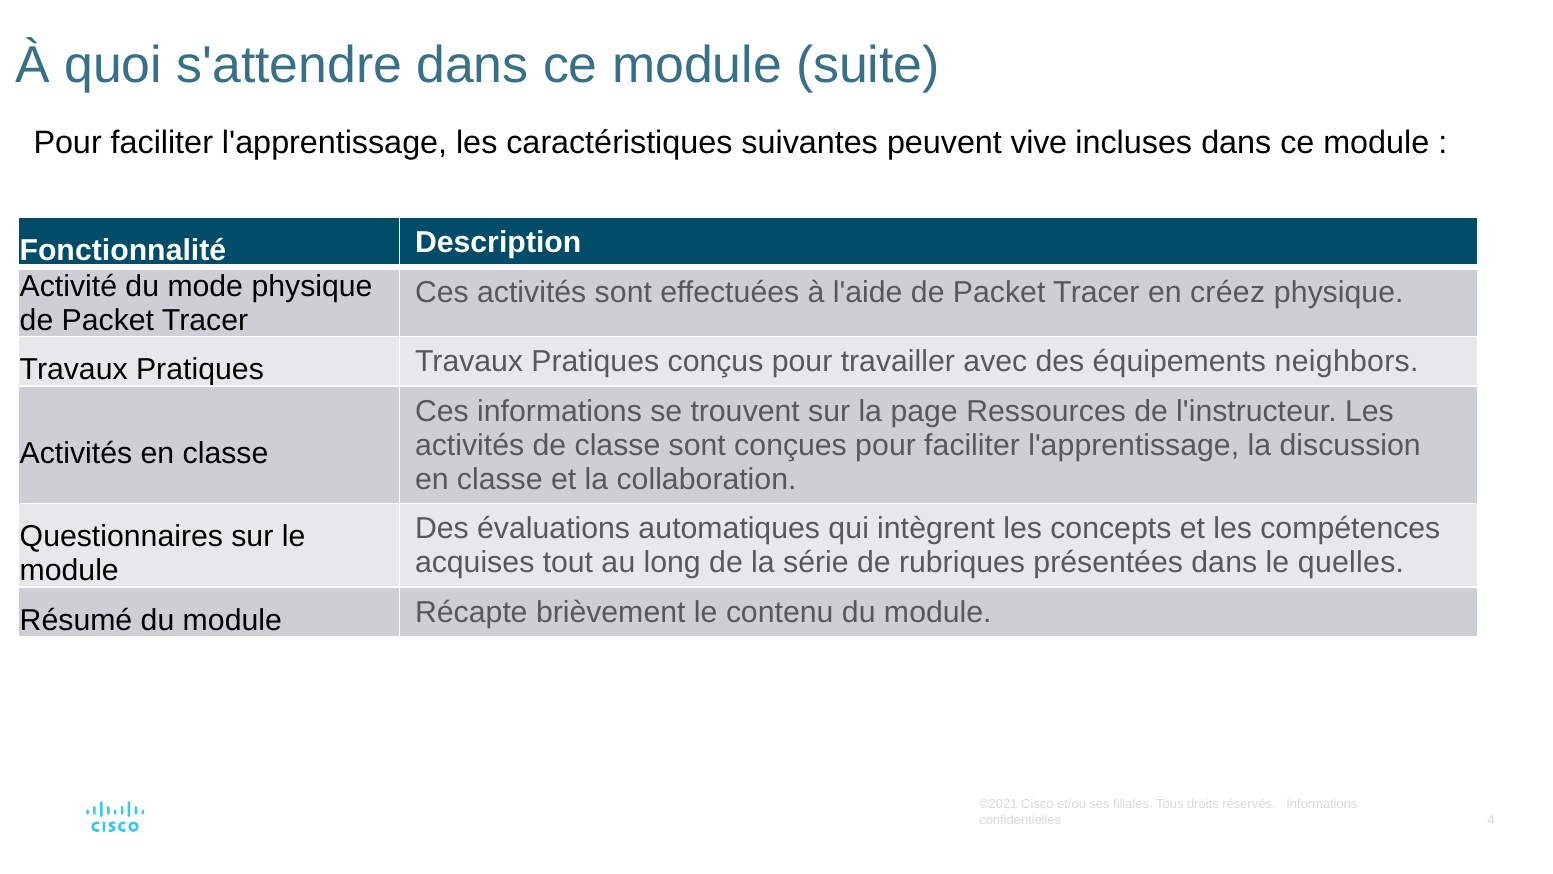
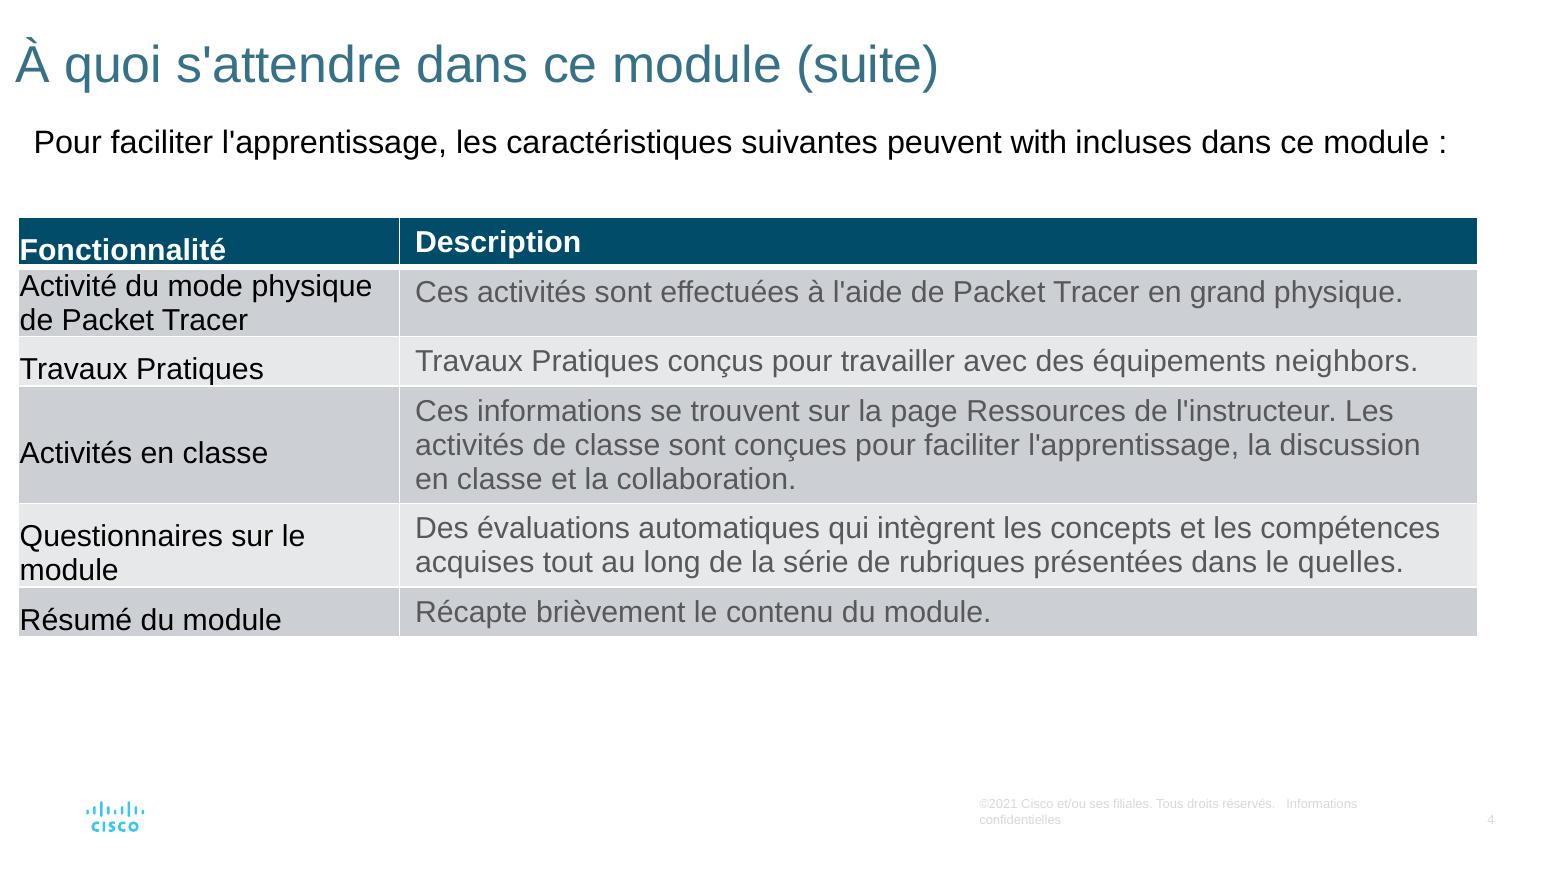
vive: vive -> with
créez: créez -> grand
